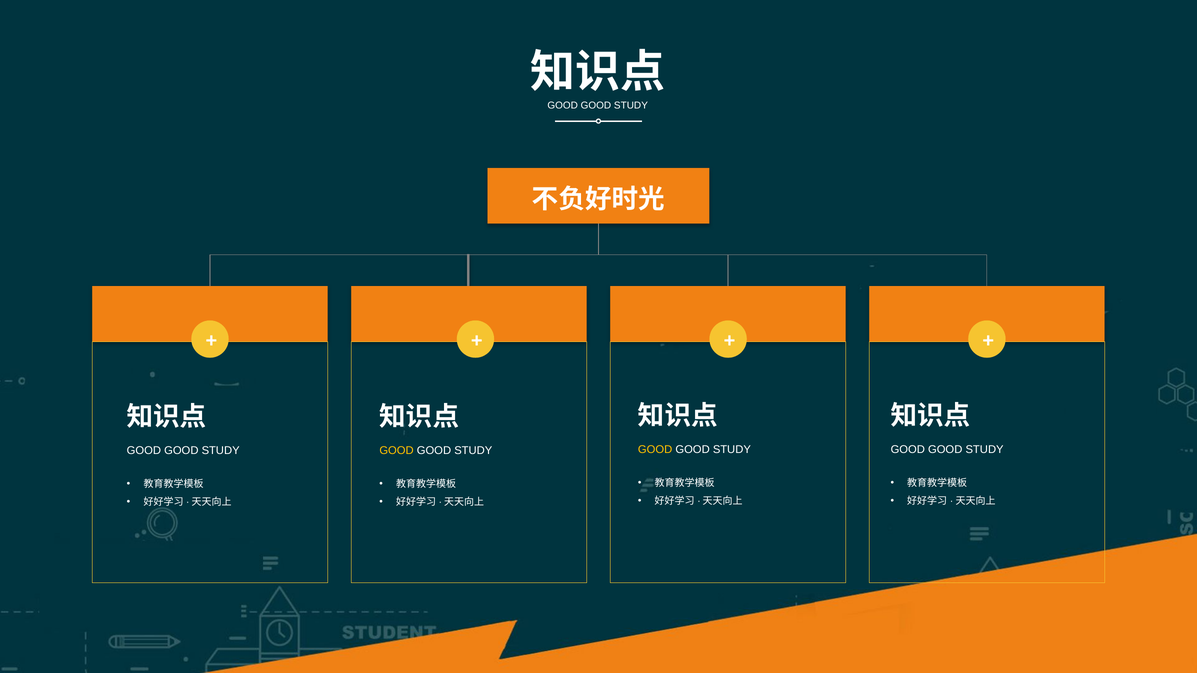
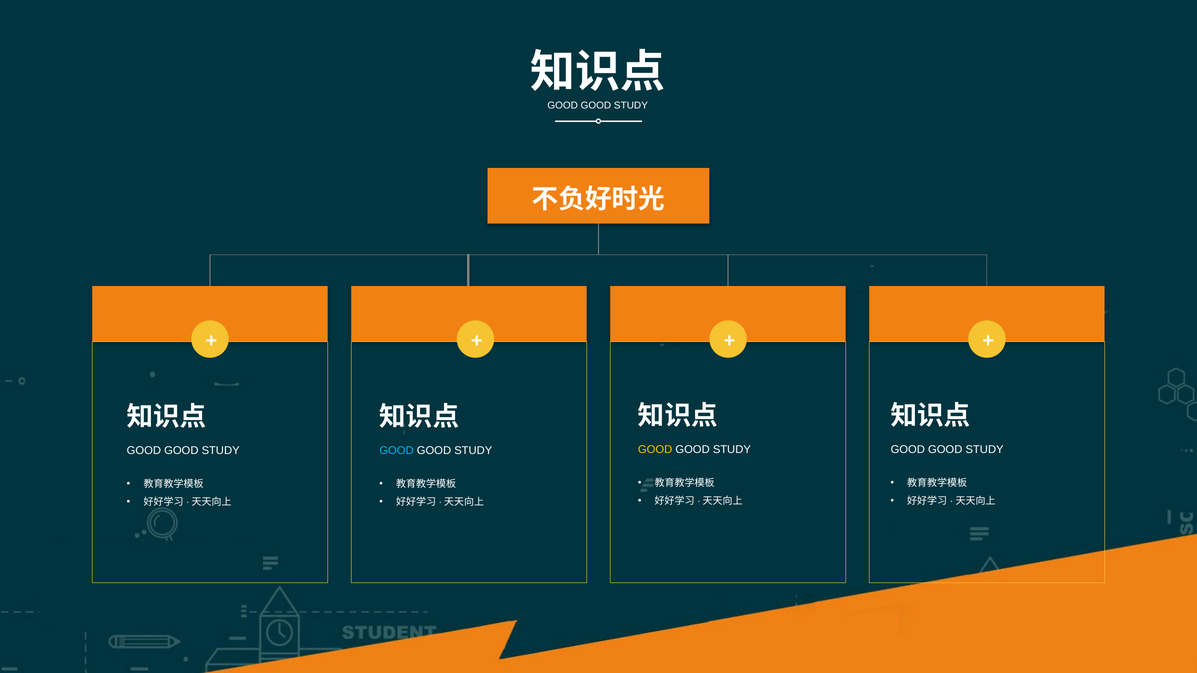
GOOD at (397, 451) colour: yellow -> light blue
